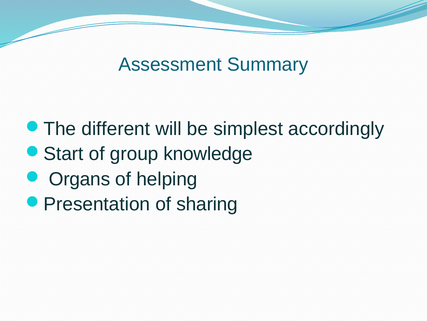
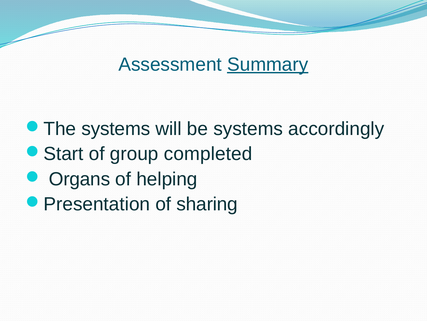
Summary underline: none -> present
different at (116, 129): different -> systems
be simplest: simplest -> systems
knowledge: knowledge -> completed
